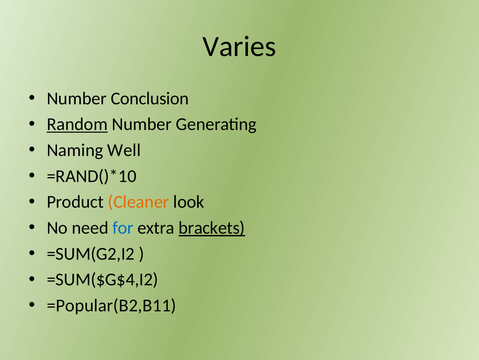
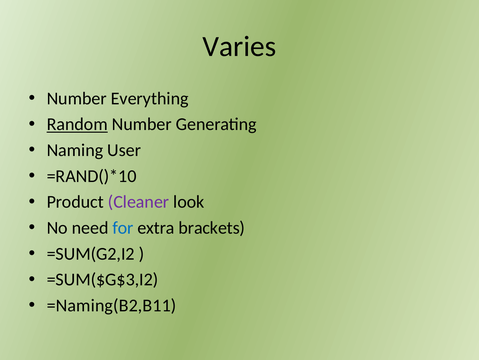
Conclusion: Conclusion -> Everything
Well: Well -> User
Cleaner colour: orange -> purple
brackets underline: present -> none
=SUM($G$4,I2: =SUM($G$4,I2 -> =SUM($G$3,I2
=Popular(B2,B11: =Popular(B2,B11 -> =Naming(B2,B11
